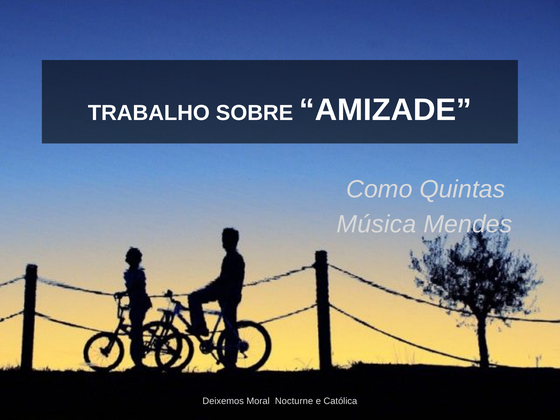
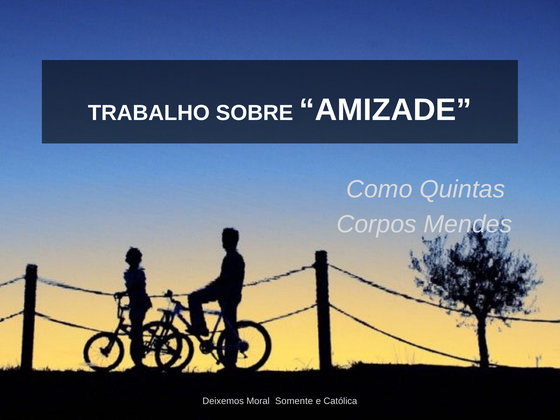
Música: Música -> Corpos
Nocturne: Nocturne -> Somente
